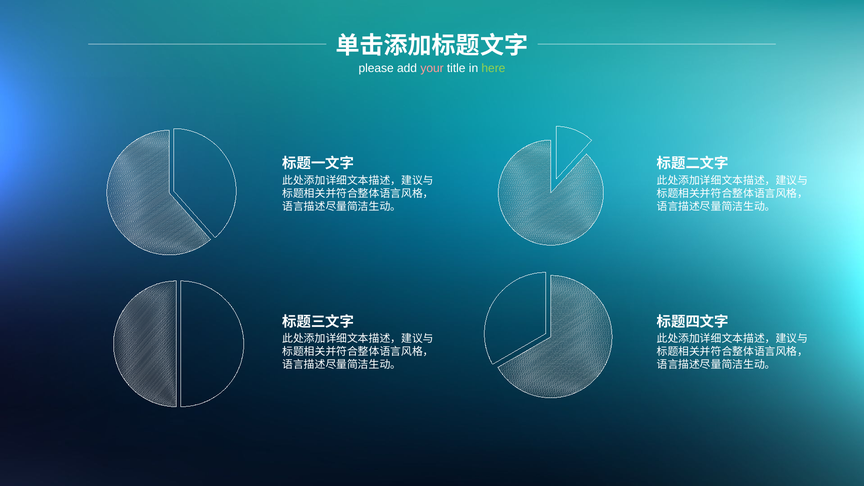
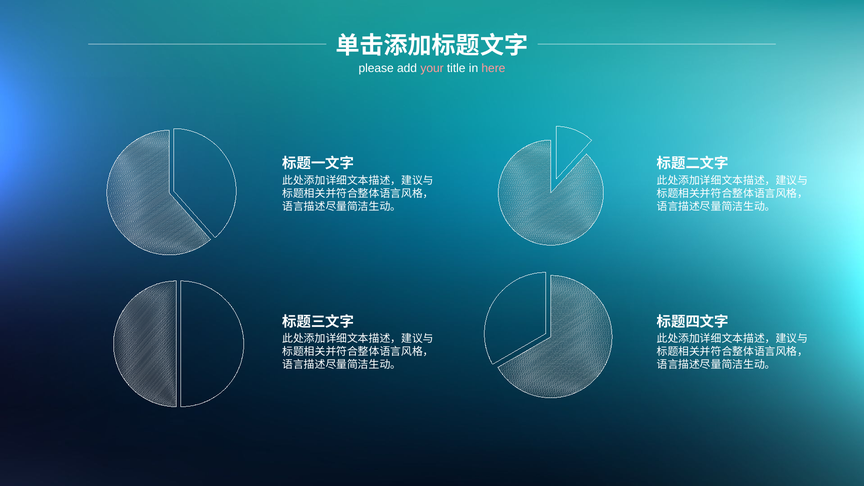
here colour: light green -> pink
